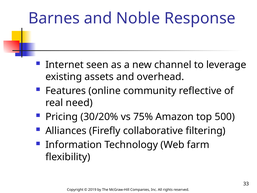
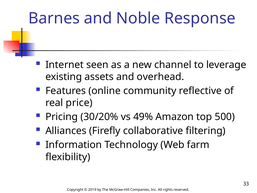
need: need -> price
75%: 75% -> 49%
